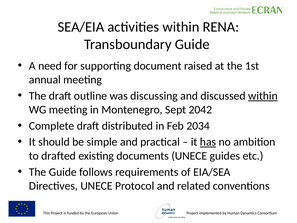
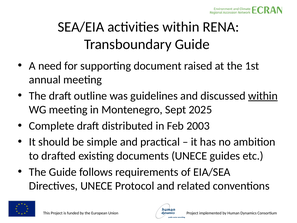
discussing: discussing -> guidelines
2042: 2042 -> 2025
2034: 2034 -> 2003
has underline: present -> none
